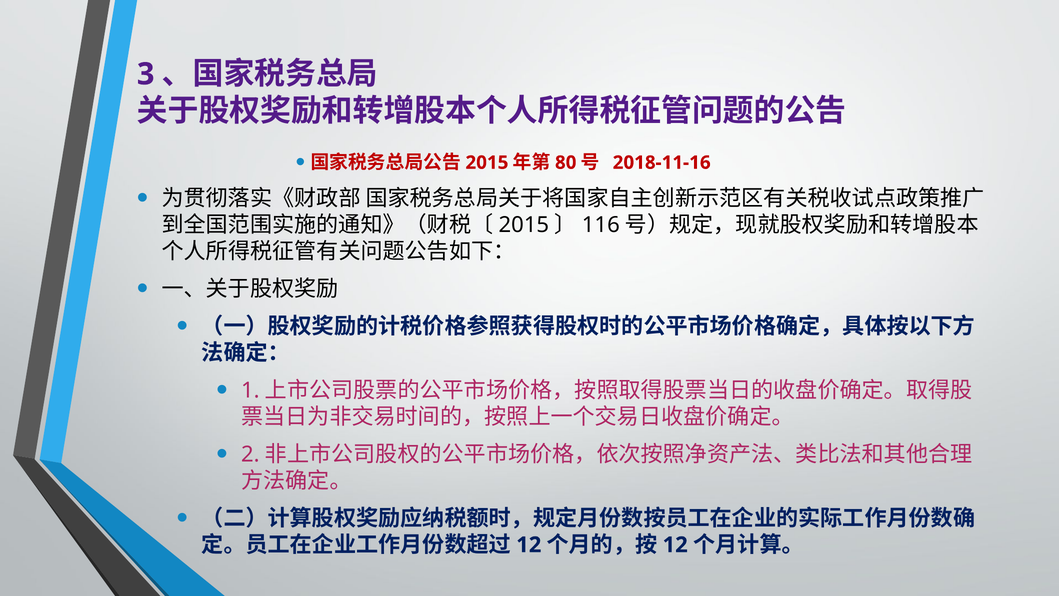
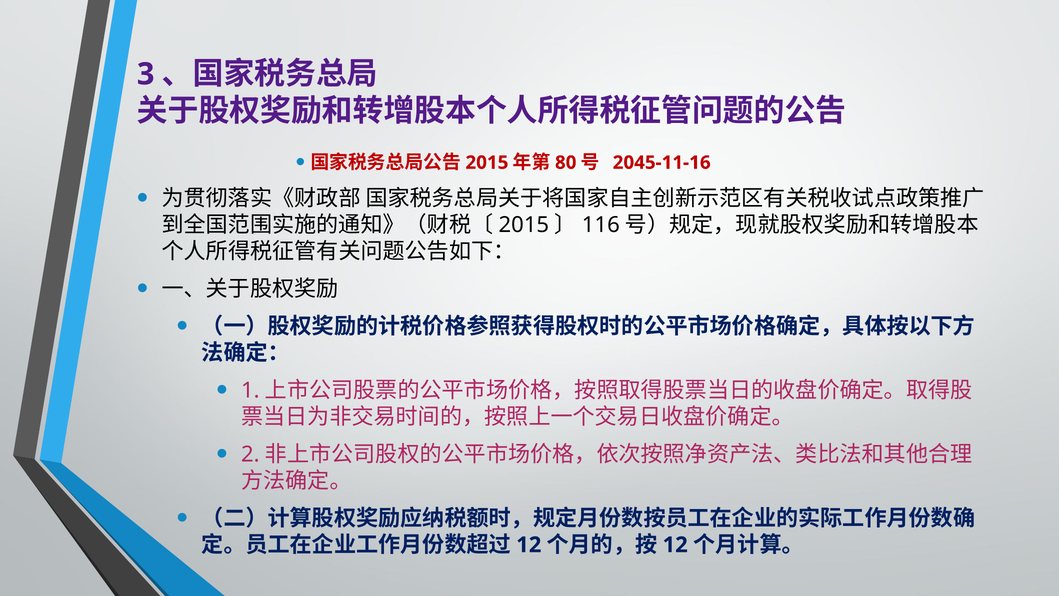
2018-11-16: 2018-11-16 -> 2045-11-16
